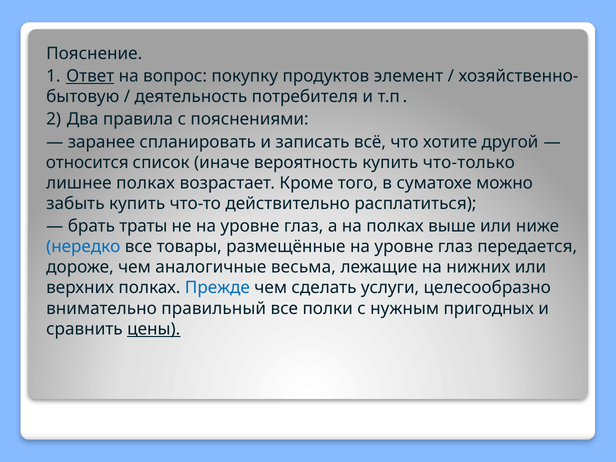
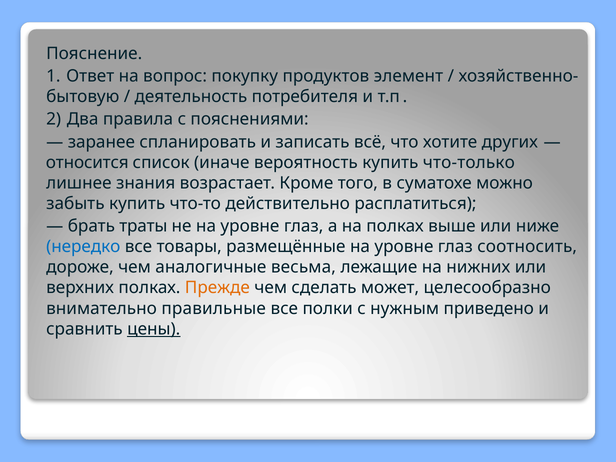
Ответ underline: present -> none
другой: другой -> других
лишнее полках: полках -> знания
передается: передается -> соотносить
Прежде colour: blue -> orange
услуги: услуги -> может
правильный: правильный -> правильные
пригодных: пригодных -> приведено
